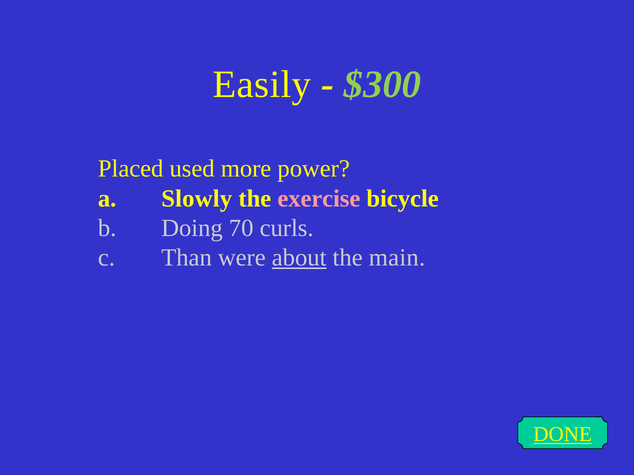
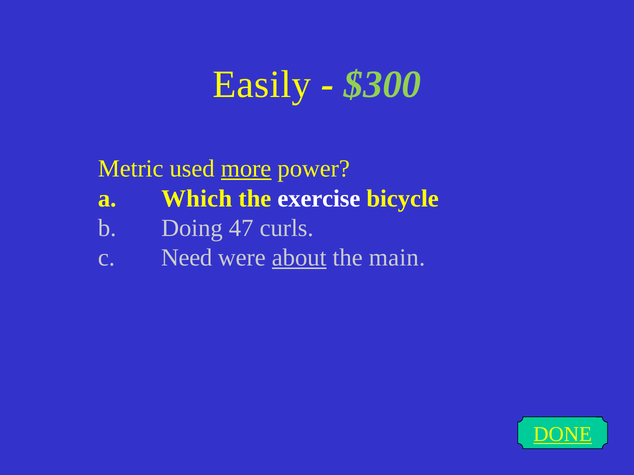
Placed: Placed -> Metric
more underline: none -> present
Slowly: Slowly -> Which
exercise colour: pink -> white
70: 70 -> 47
Than: Than -> Need
